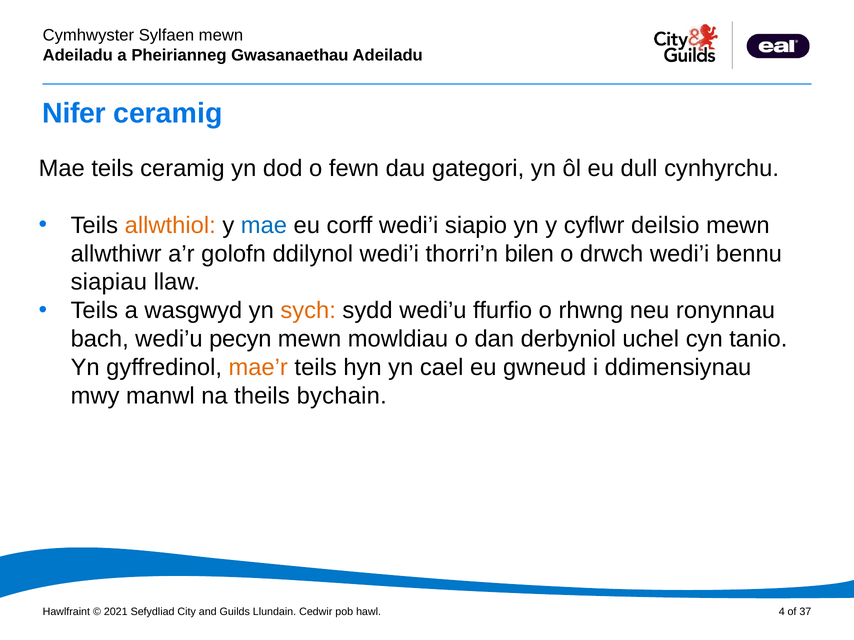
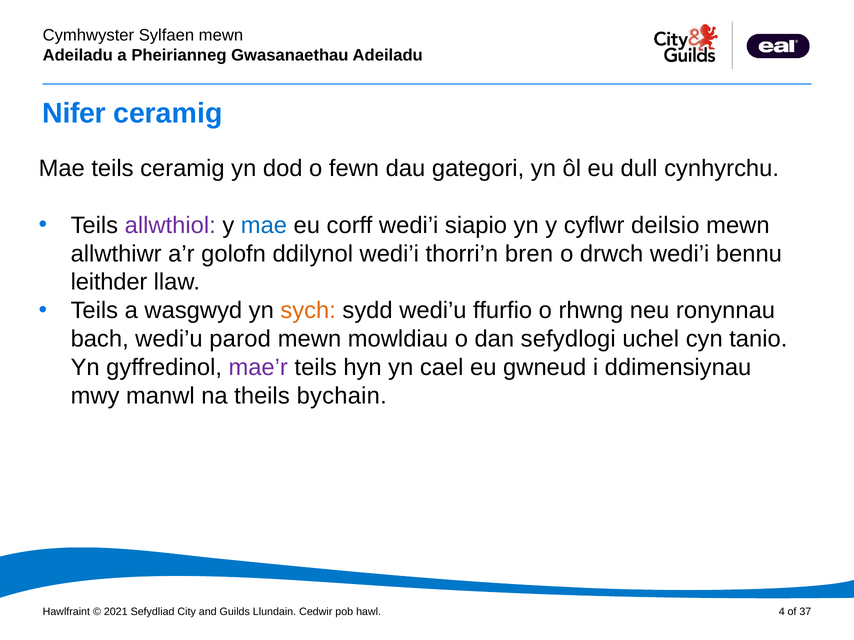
allwthiol colour: orange -> purple
bilen: bilen -> bren
siapiau: siapiau -> leithder
pecyn: pecyn -> parod
derbyniol: derbyniol -> sefydlogi
mae’r colour: orange -> purple
